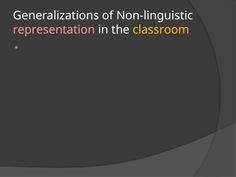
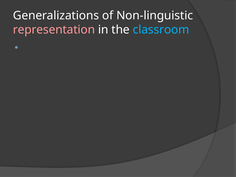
classroom colour: yellow -> light blue
